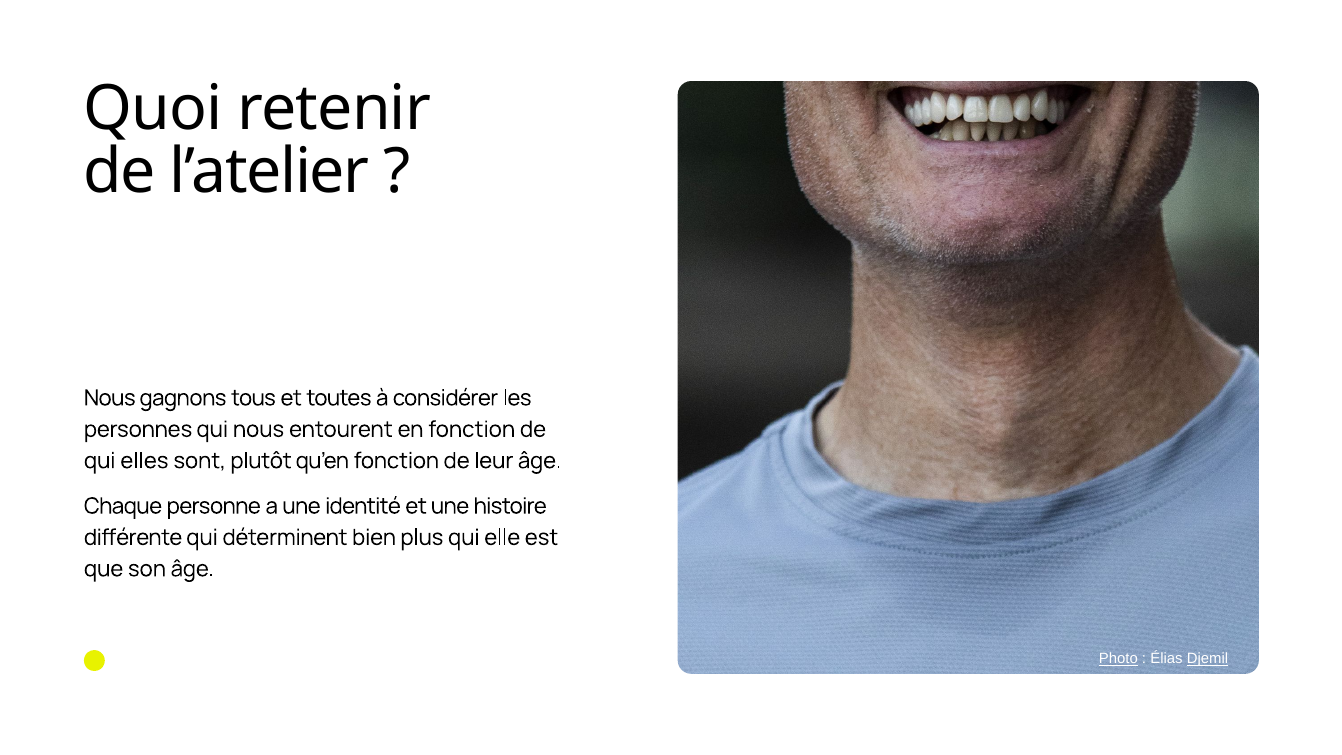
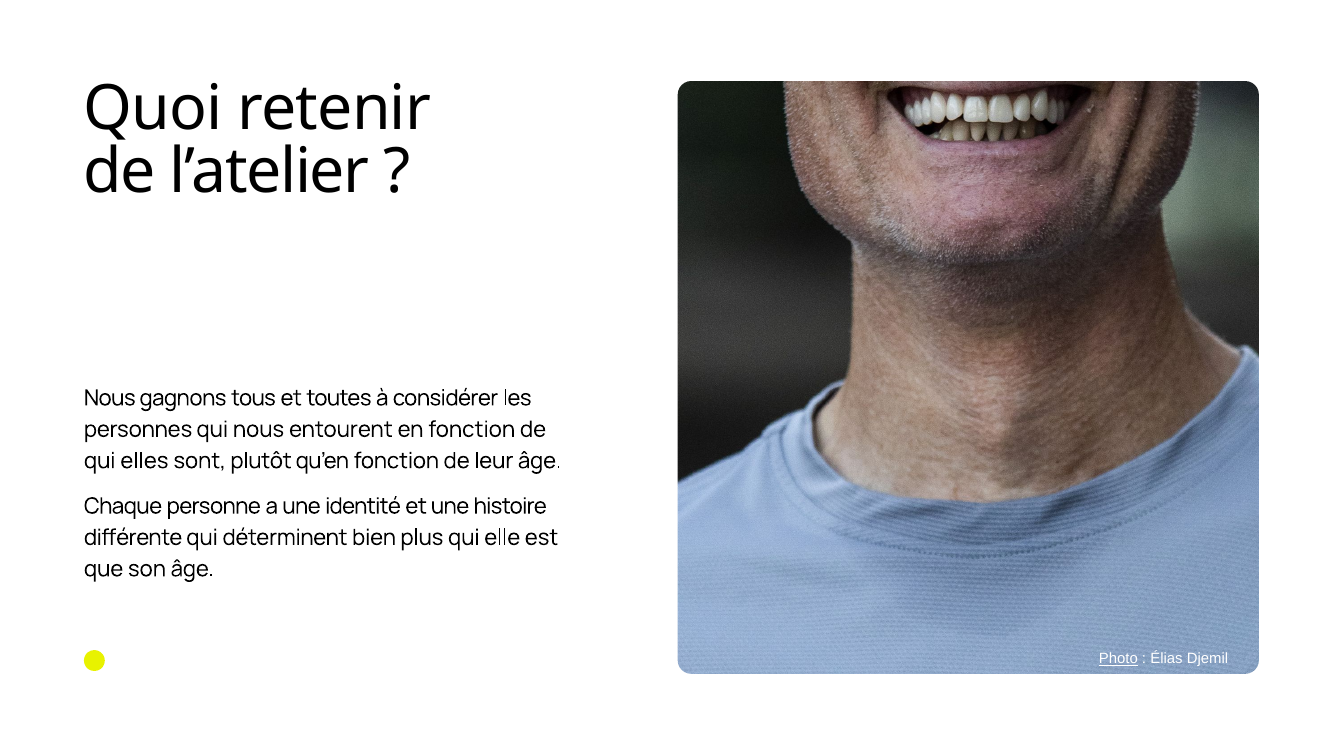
Djemil underline: present -> none
